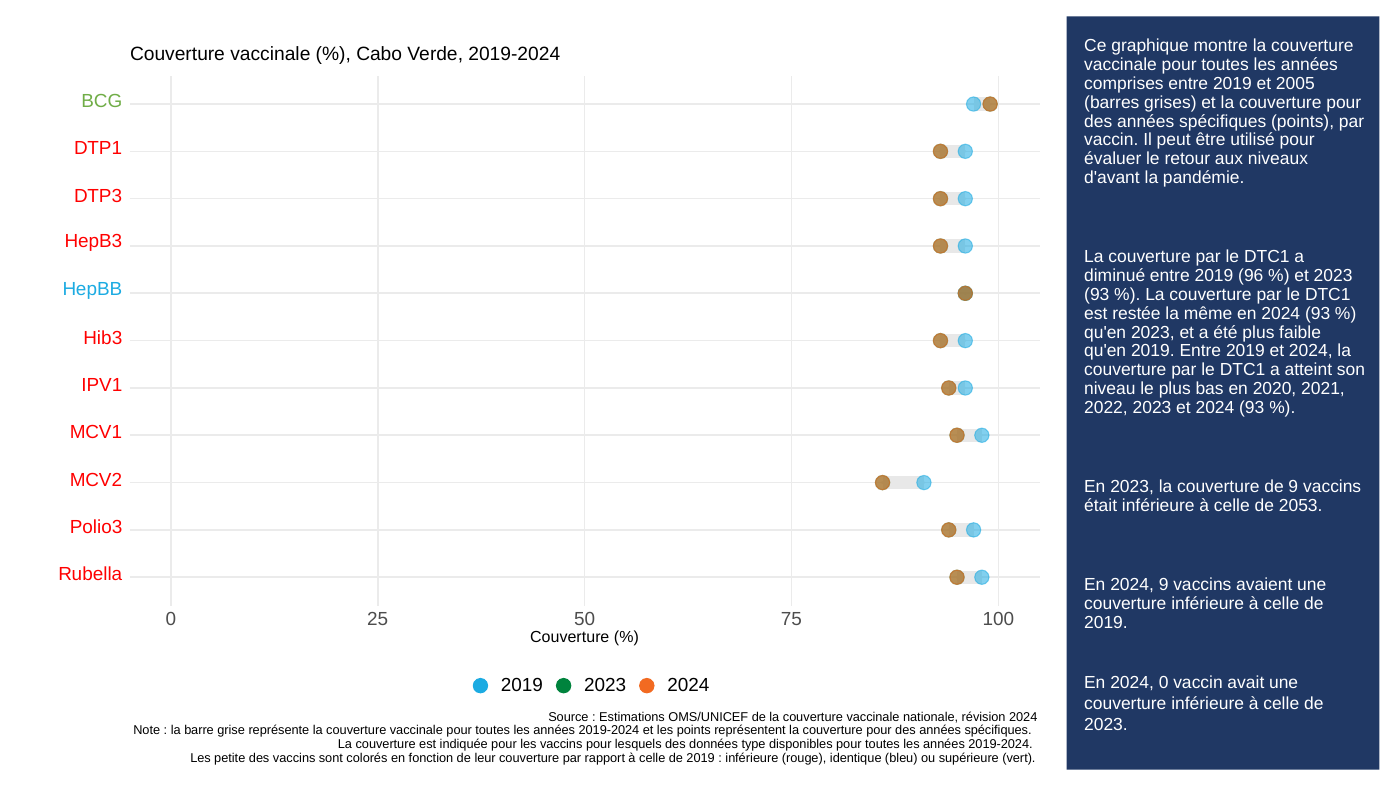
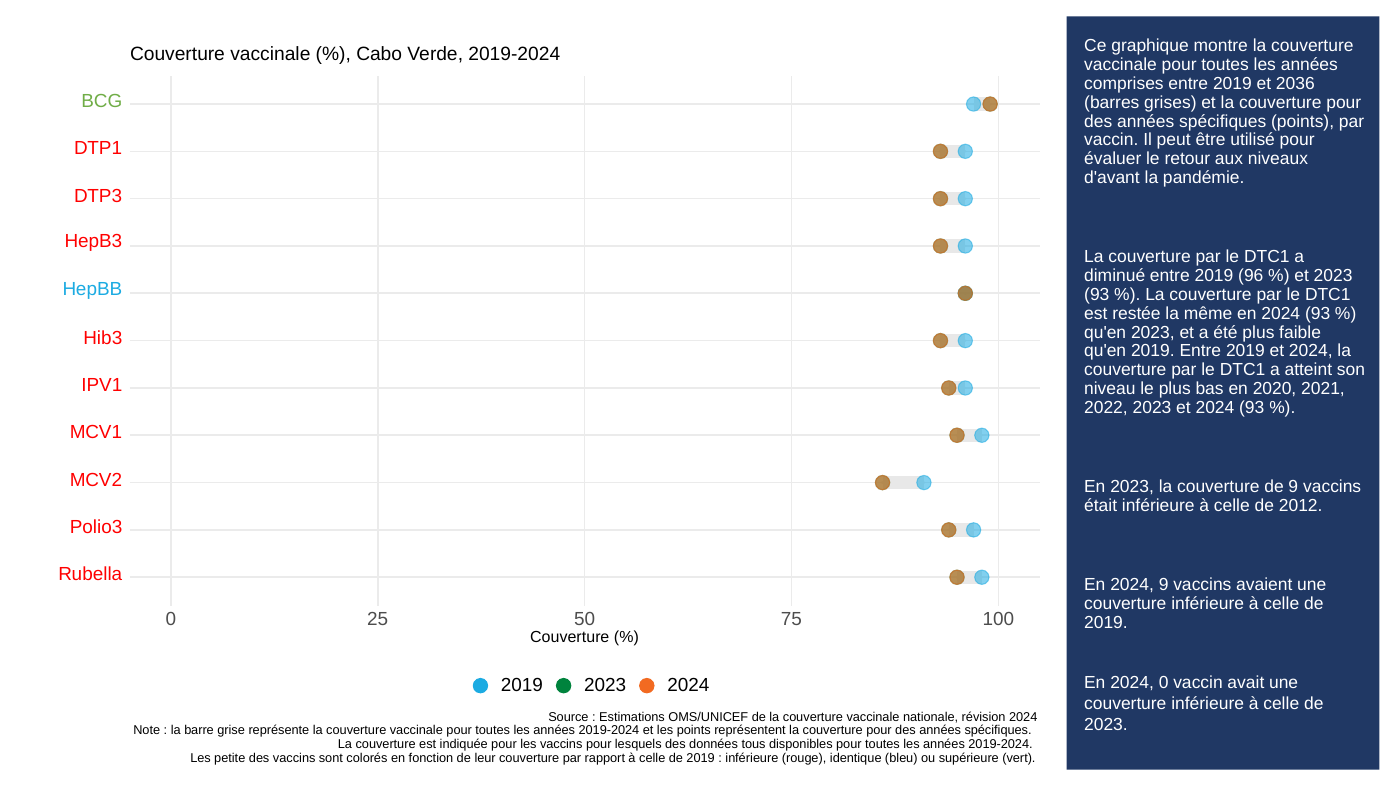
2005: 2005 -> 2036
2053: 2053 -> 2012
type: type -> tous
